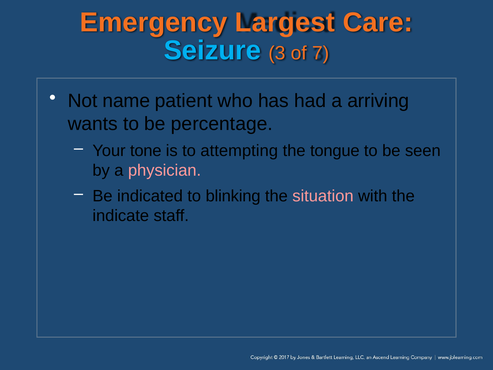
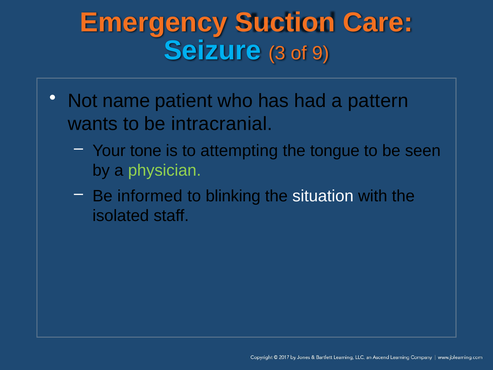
Largest: Largest -> Suction
7: 7 -> 9
arriving: arriving -> pattern
percentage: percentage -> intracranial
physician colour: pink -> light green
indicated: indicated -> informed
situation colour: pink -> white
indicate: indicate -> isolated
